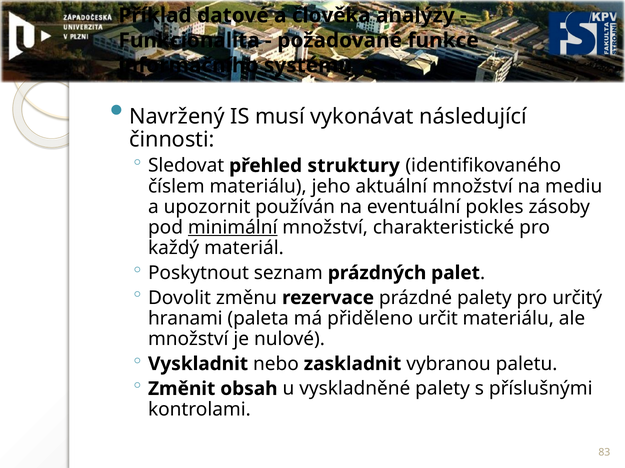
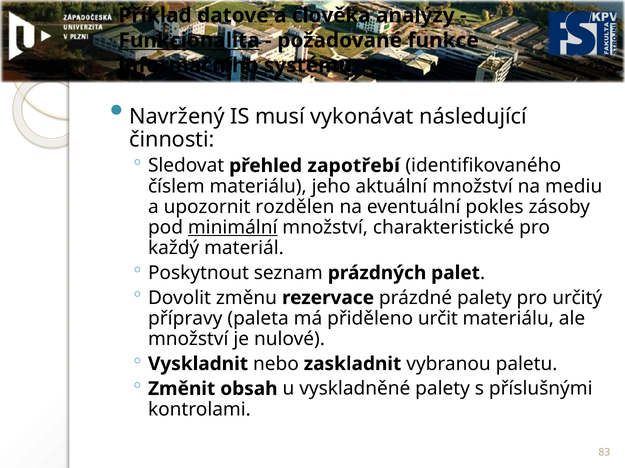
Funkcionalita underline: none -> present
struktury: struktury -> zapotřebí
používán: používán -> rozdělen
hranami: hranami -> přípravy
